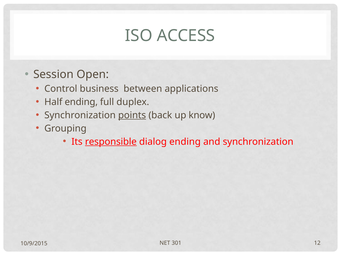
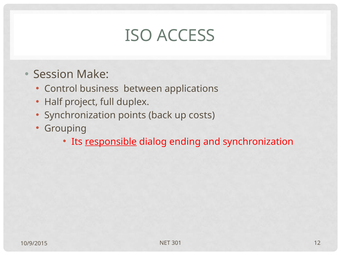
Open: Open -> Make
Half ending: ending -> project
points underline: present -> none
know: know -> costs
